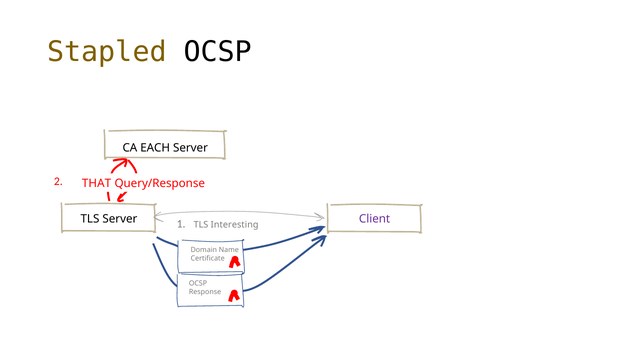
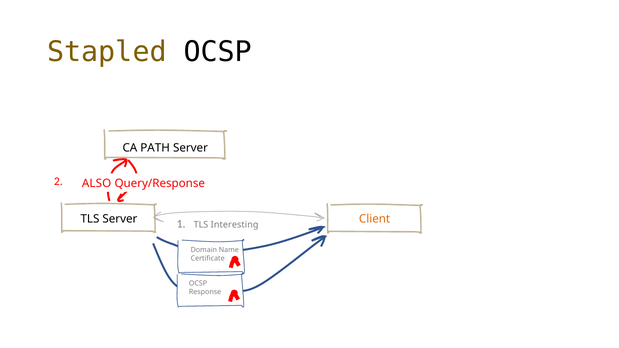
EACH: EACH -> PATH
THAT: THAT -> ALSO
Client colour: purple -> orange
